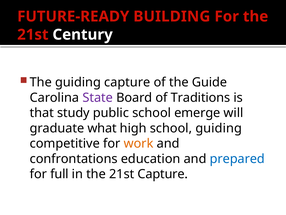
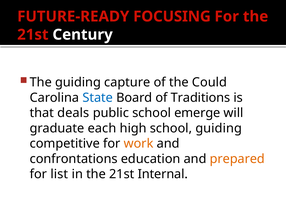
BUILDING: BUILDING -> FOCUSING
Guide: Guide -> Could
State colour: purple -> blue
study: study -> deals
what: what -> each
prepared colour: blue -> orange
full: full -> list
21st Capture: Capture -> Internal
